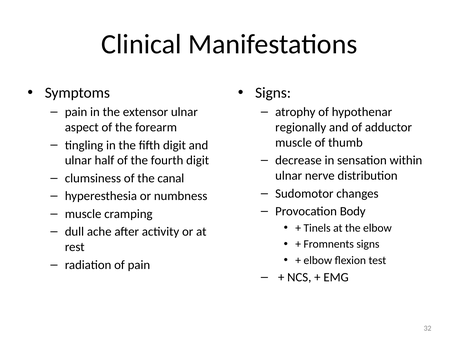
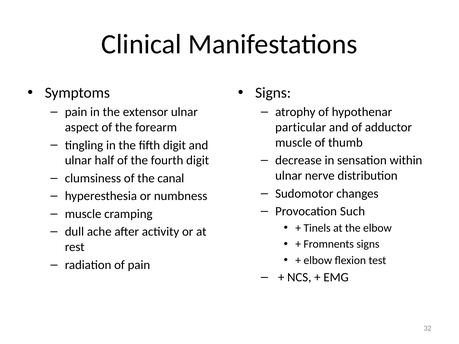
regionally: regionally -> particular
Body: Body -> Such
